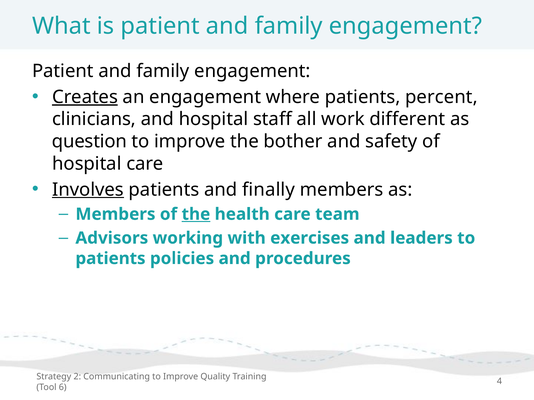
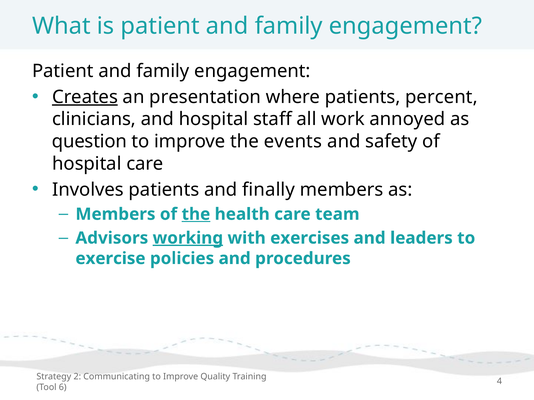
an engagement: engagement -> presentation
different: different -> annoyed
bother: bother -> events
Involves underline: present -> none
working underline: none -> present
patients at (110, 259): patients -> exercise
